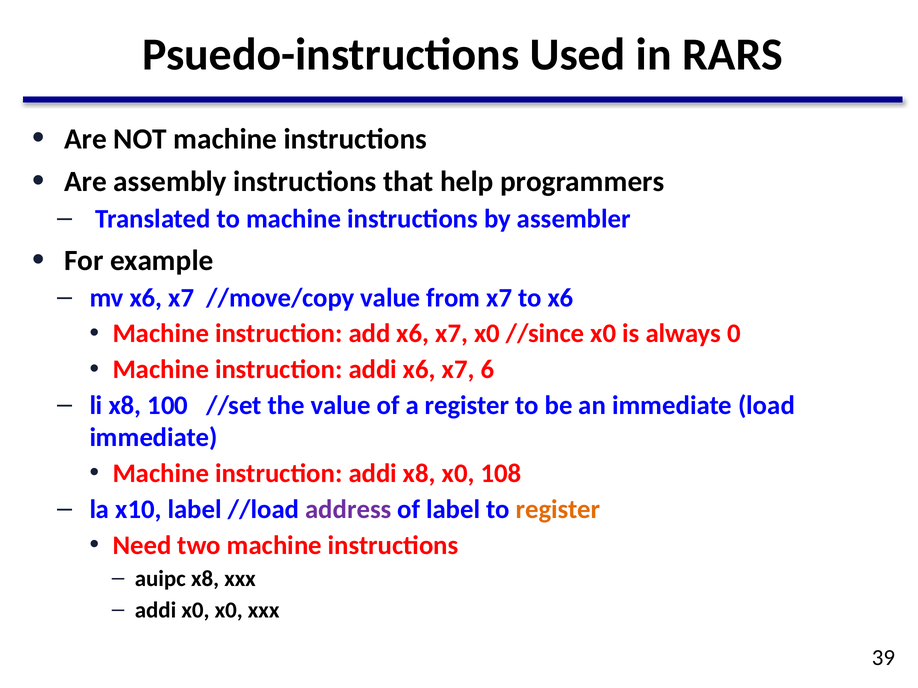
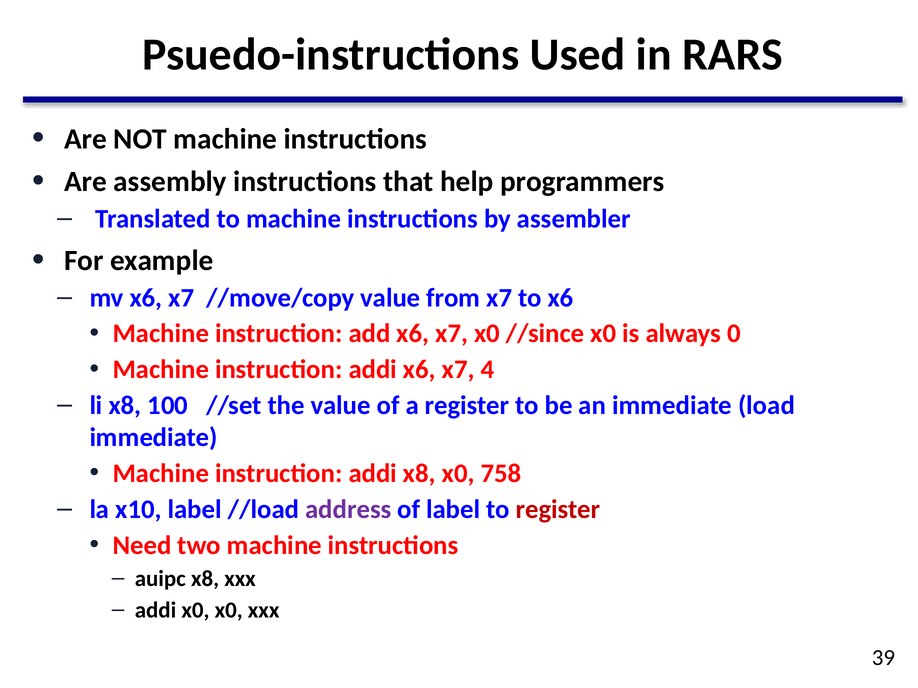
6: 6 -> 4
108: 108 -> 758
register at (558, 510) colour: orange -> red
